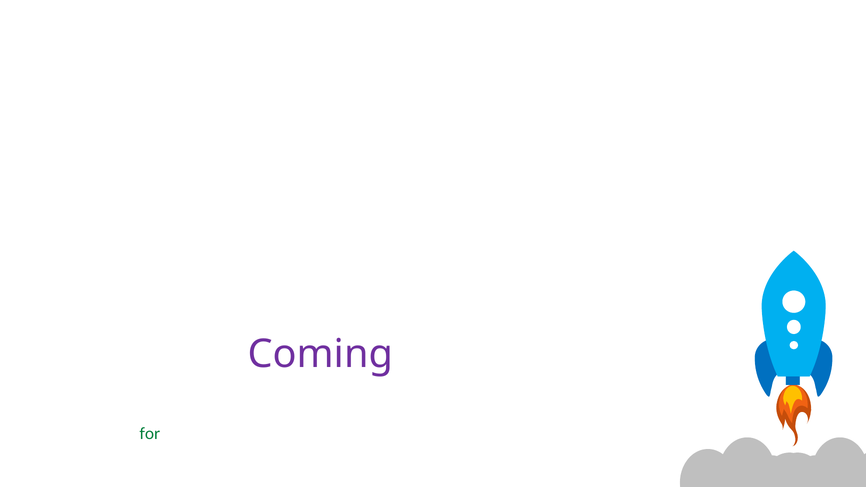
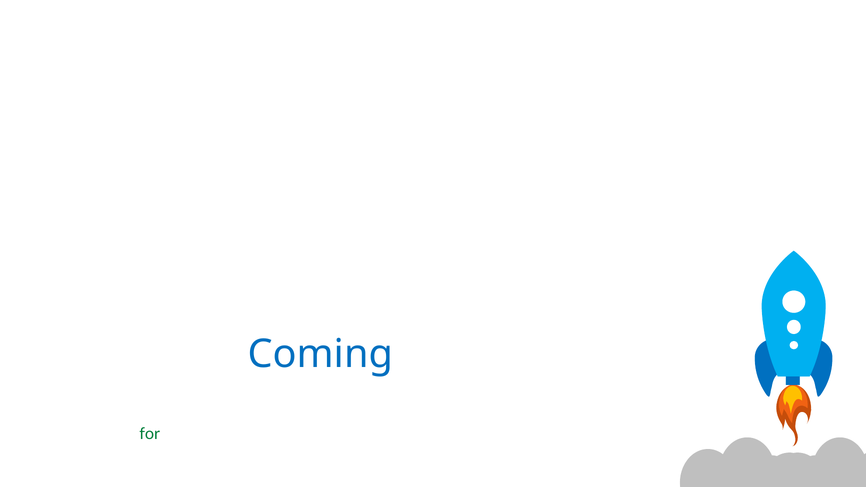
Coming colour: purple -> blue
